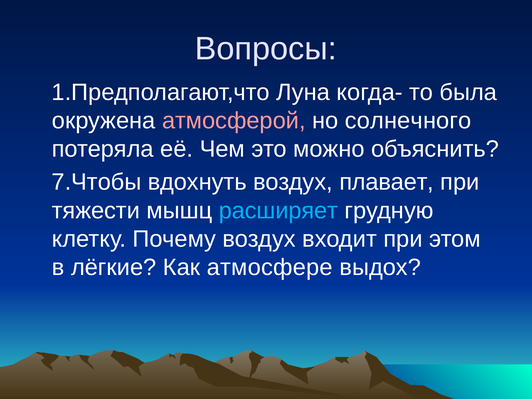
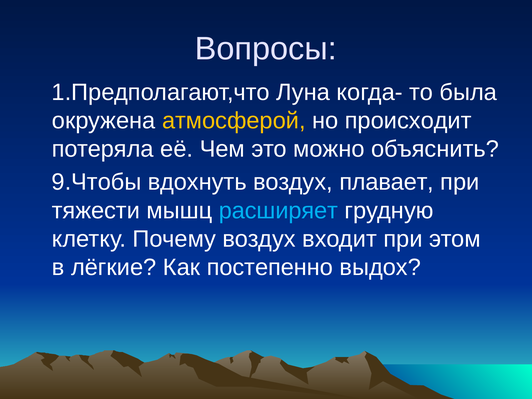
атмосферой colour: pink -> yellow
солнечного: солнечного -> происходит
7.Чтобы: 7.Чтобы -> 9.Чтобы
атмосфере: атмосфере -> постепенно
